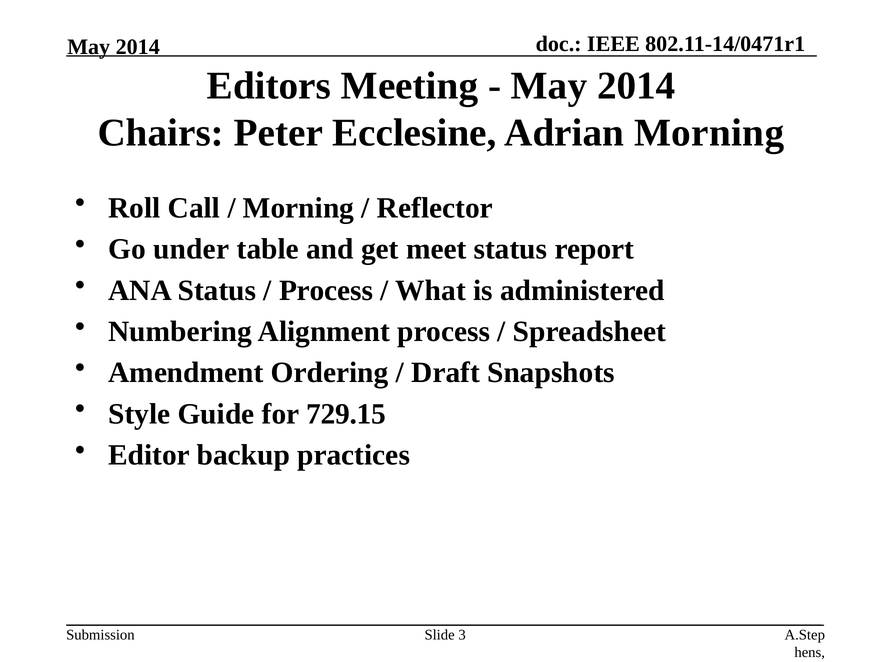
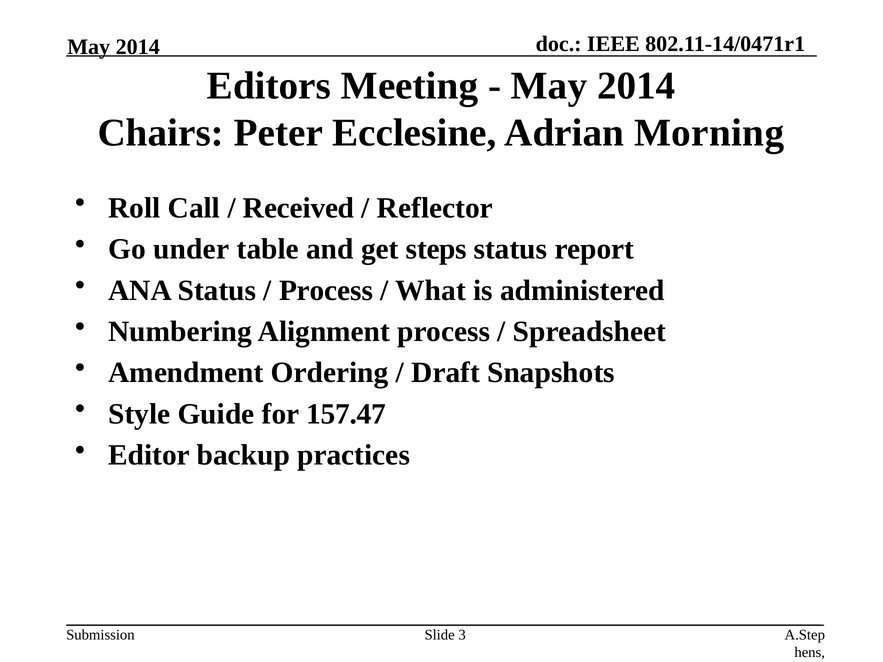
Morning at (299, 208): Morning -> Received
meet: meet -> steps
729.15: 729.15 -> 157.47
